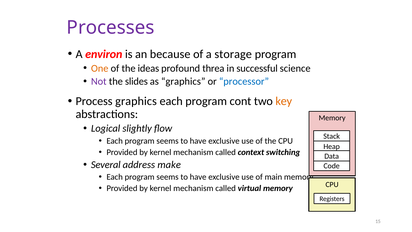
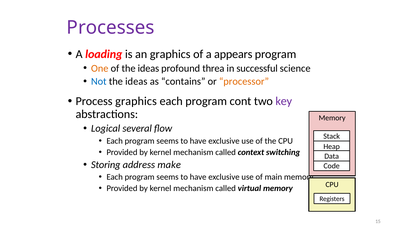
environ: environ -> loading
an because: because -> graphics
storage: storage -> appears
Not colour: purple -> blue
slides at (136, 81): slides -> ideas
as graphics: graphics -> contains
processor colour: blue -> orange
key colour: orange -> purple
slightly: slightly -> several
Several: Several -> Storing
